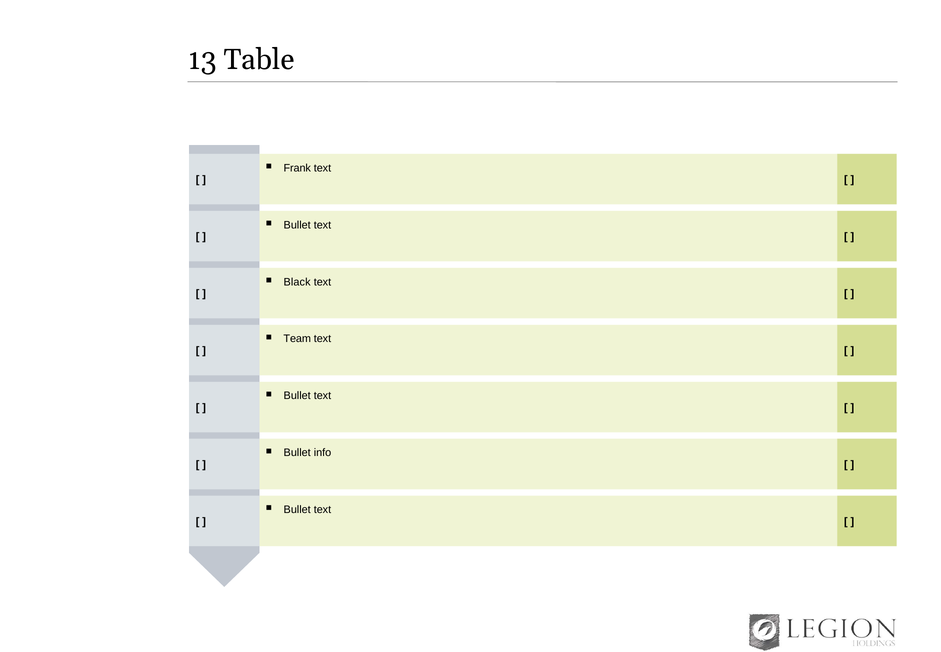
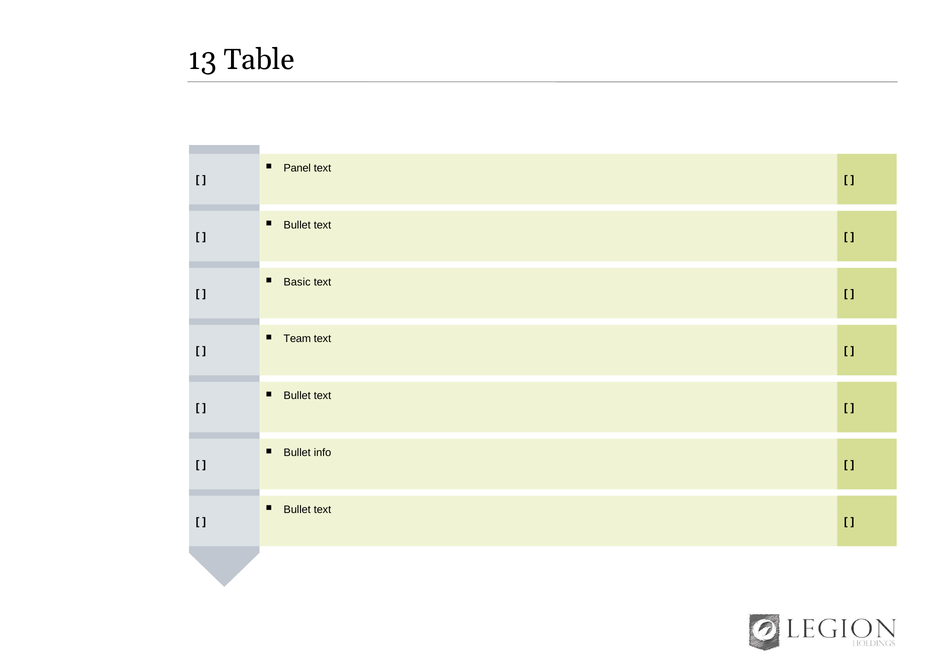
Frank: Frank -> Panel
Black: Black -> Basic
